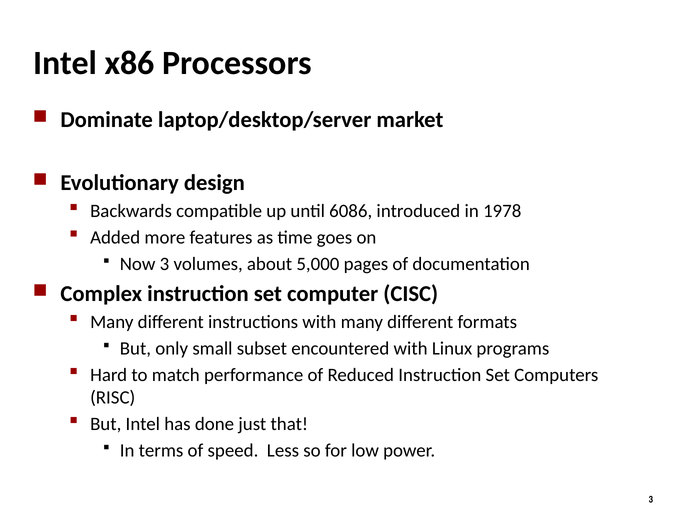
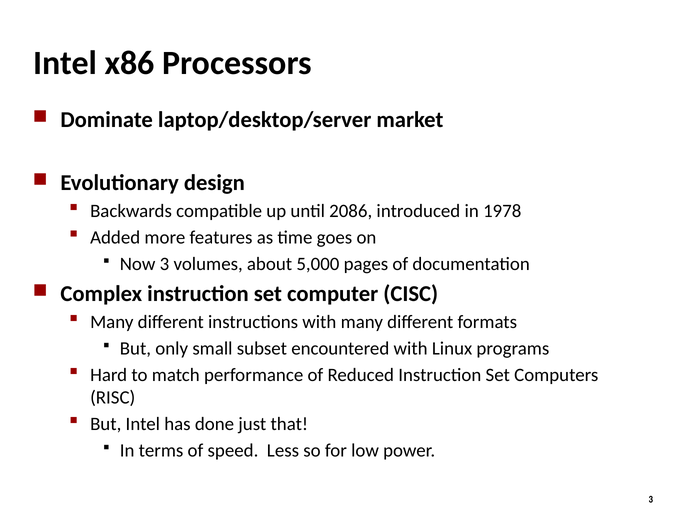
6086: 6086 -> 2086
